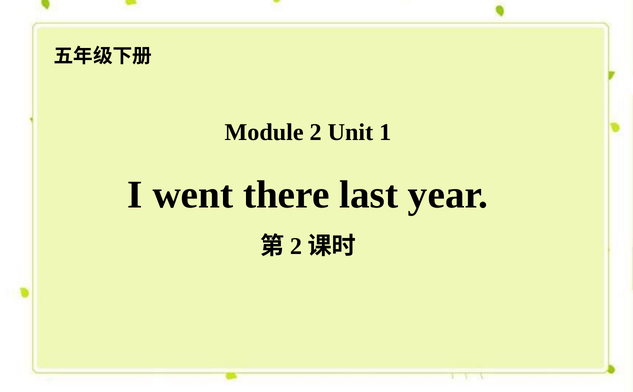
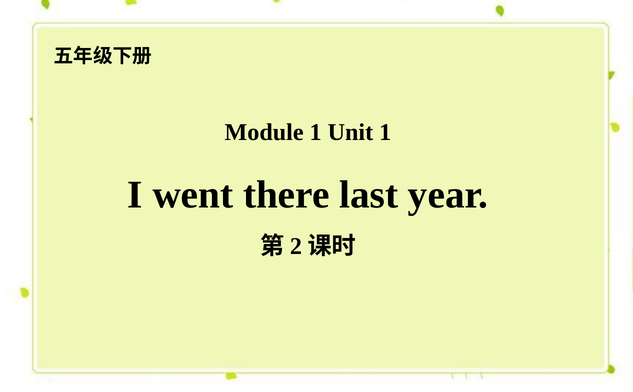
Module 2: 2 -> 1
